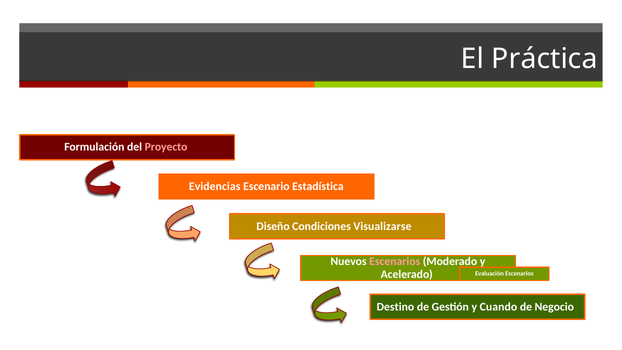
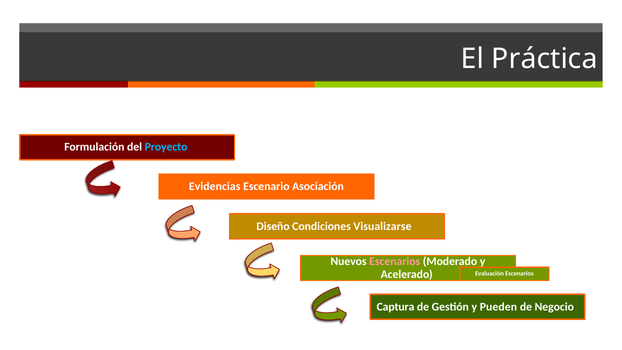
Proyecto colour: pink -> light blue
Estadística: Estadística -> Asociación
Destino: Destino -> Captura
Cuando: Cuando -> Pueden
